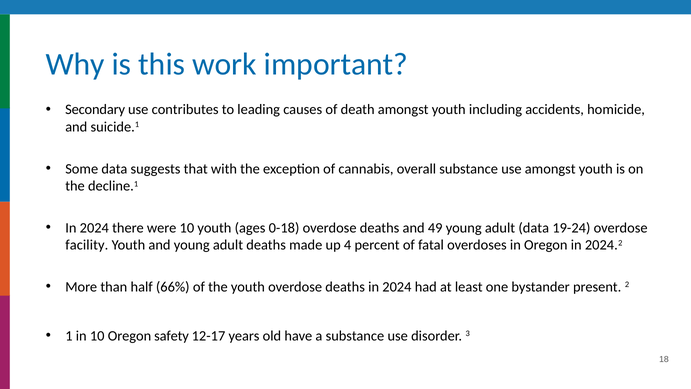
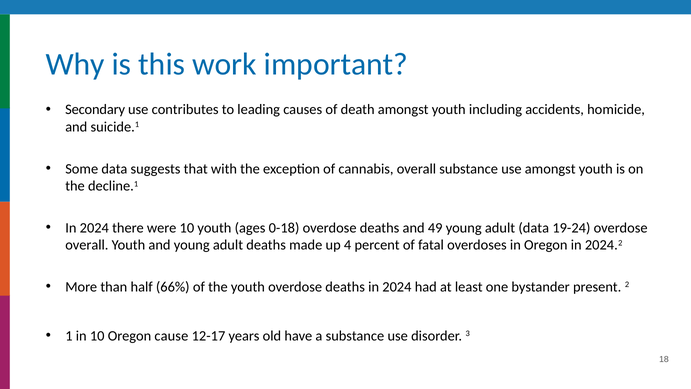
facility at (87, 245): facility -> overall
safety: safety -> cause
